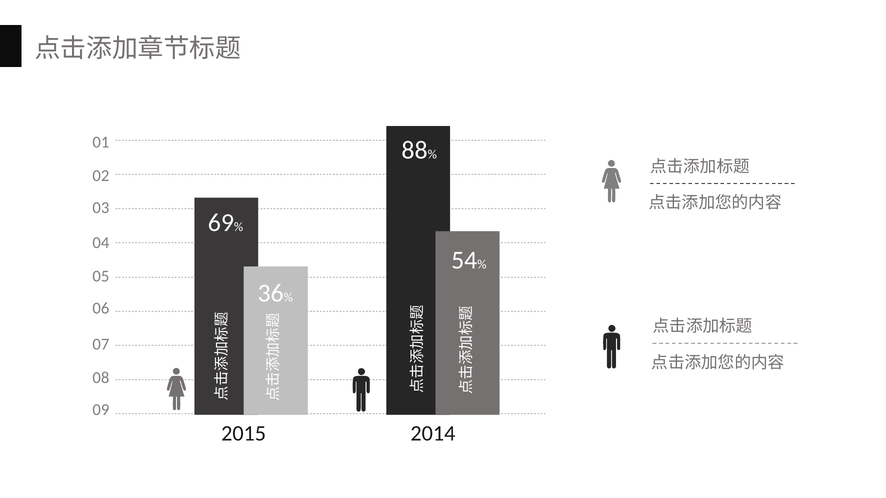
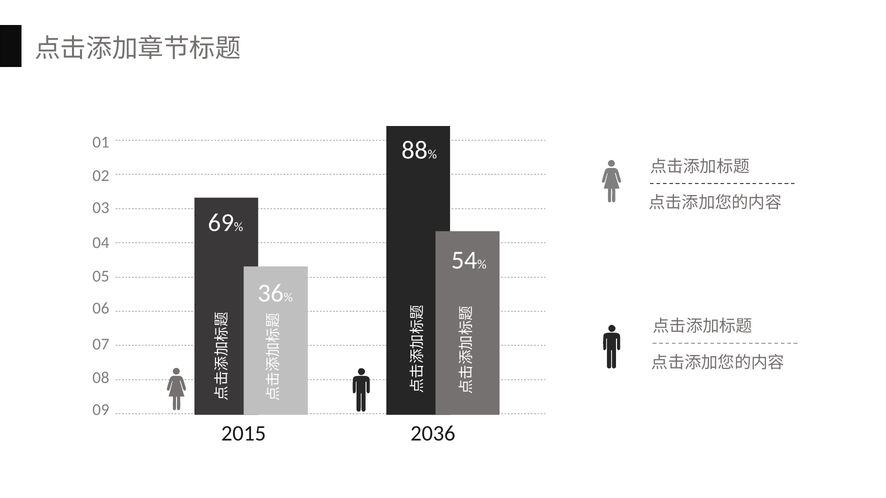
2014: 2014 -> 2036
